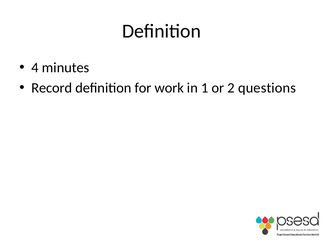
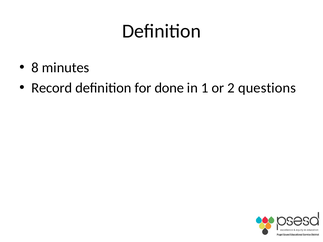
4: 4 -> 8
work: work -> done
